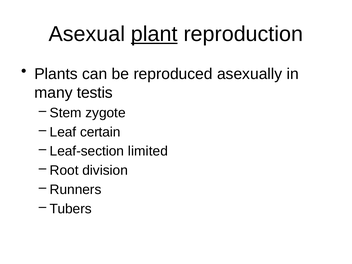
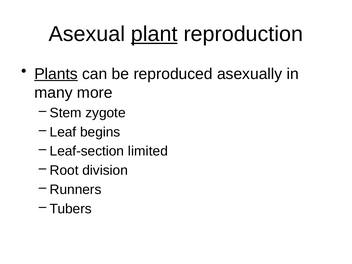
Plants underline: none -> present
testis: testis -> more
certain: certain -> begins
